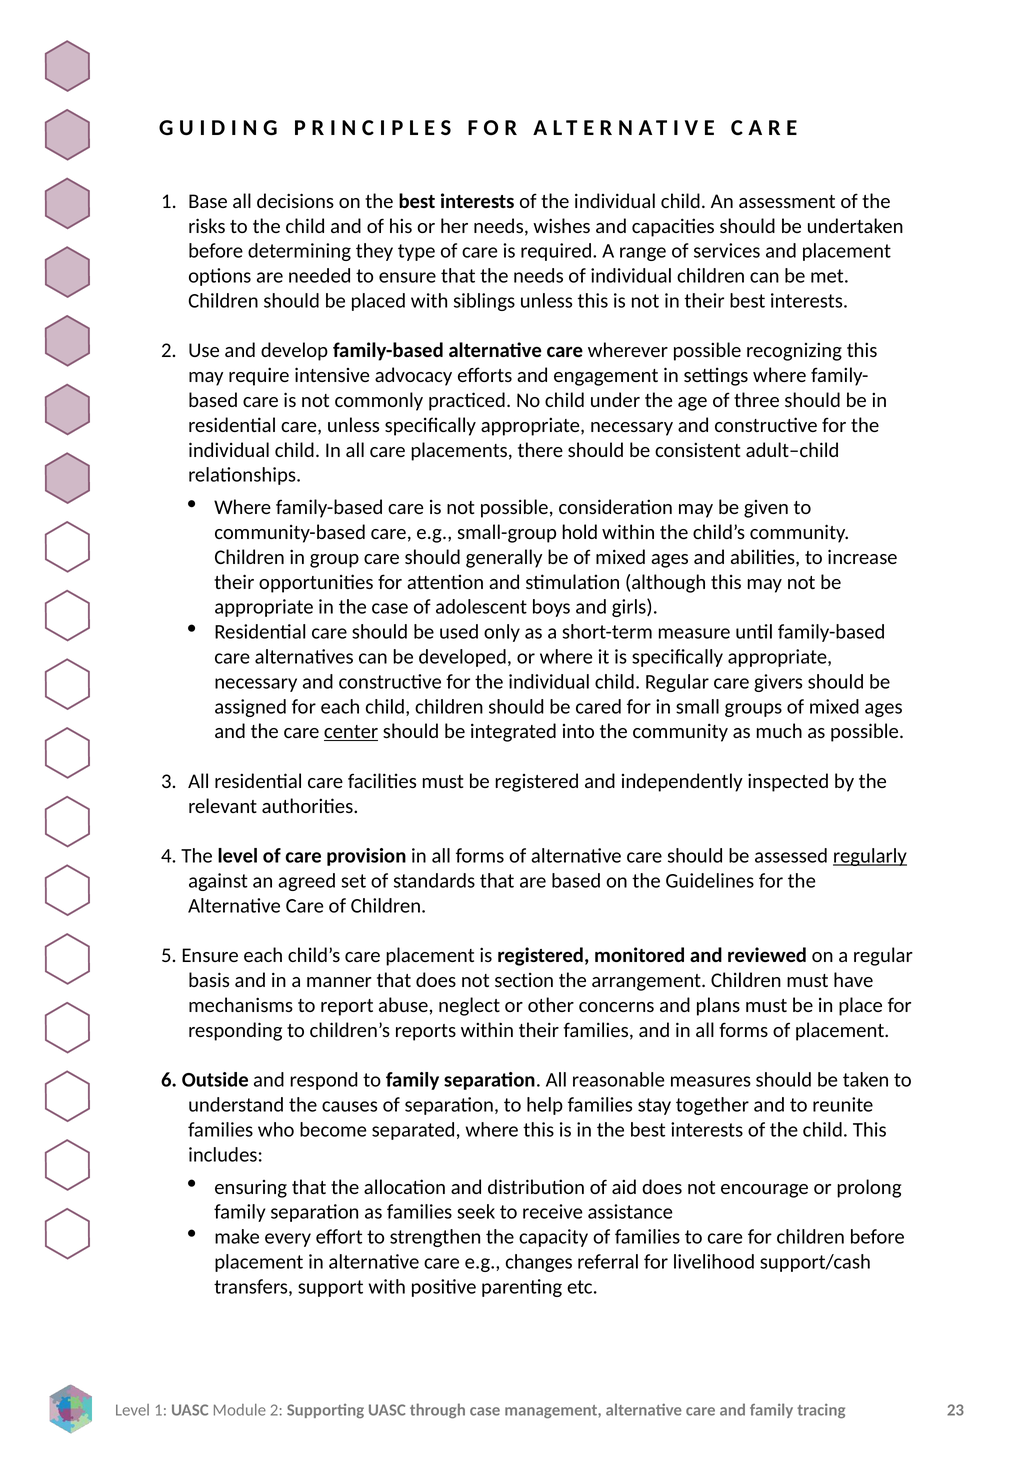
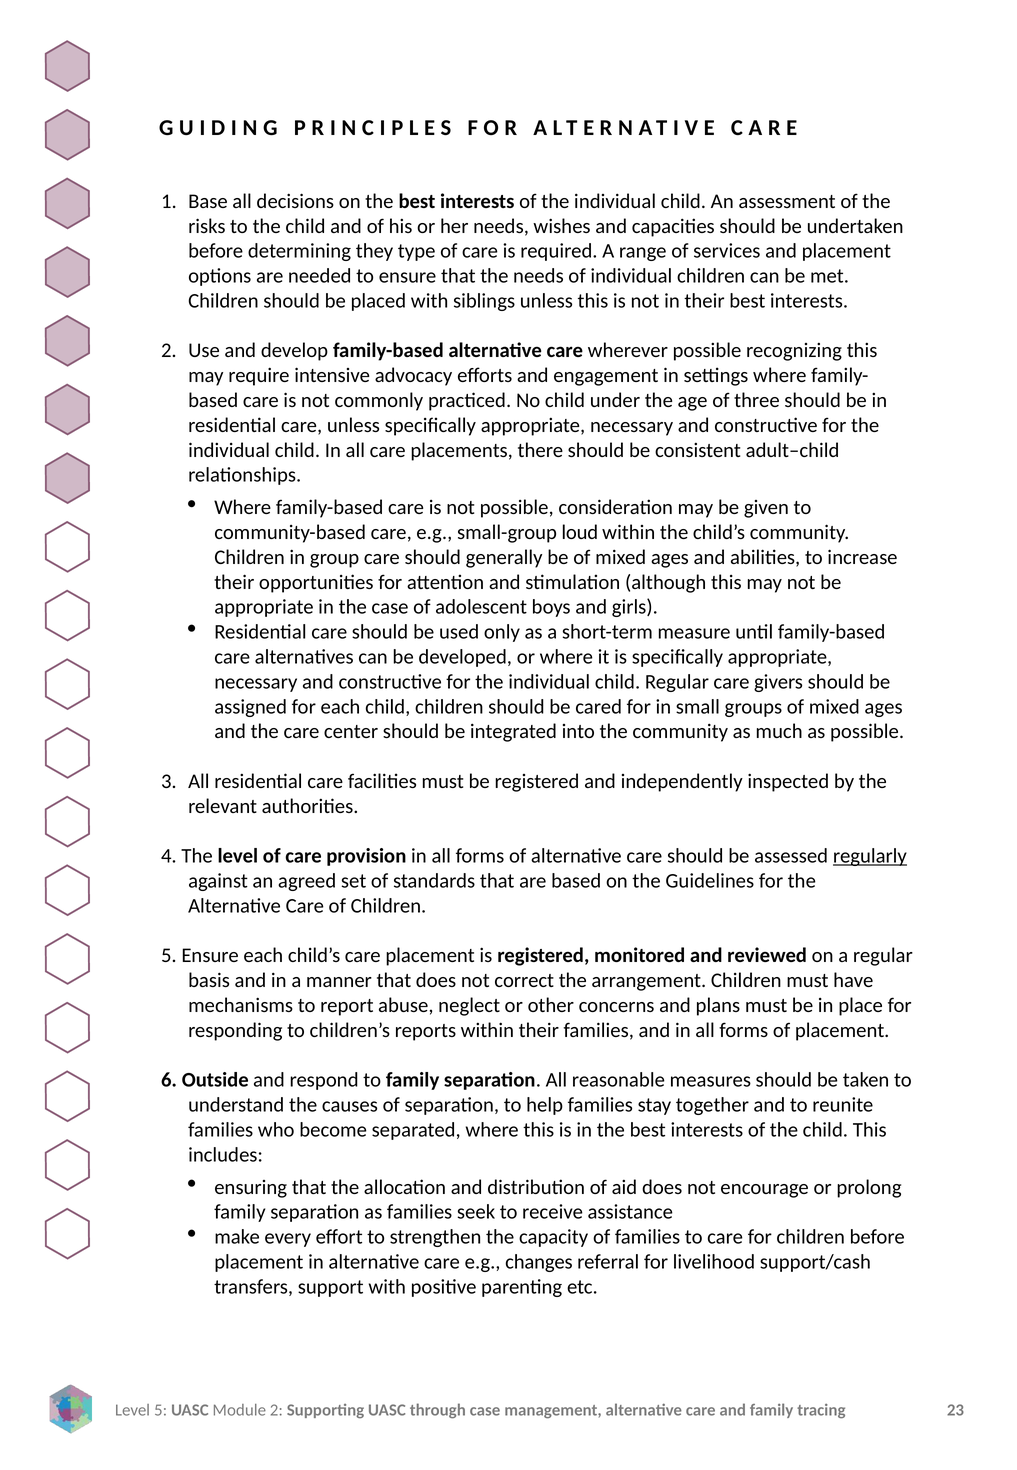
hold: hold -> loud
center underline: present -> none
section: section -> correct
Level 1: 1 -> 5
